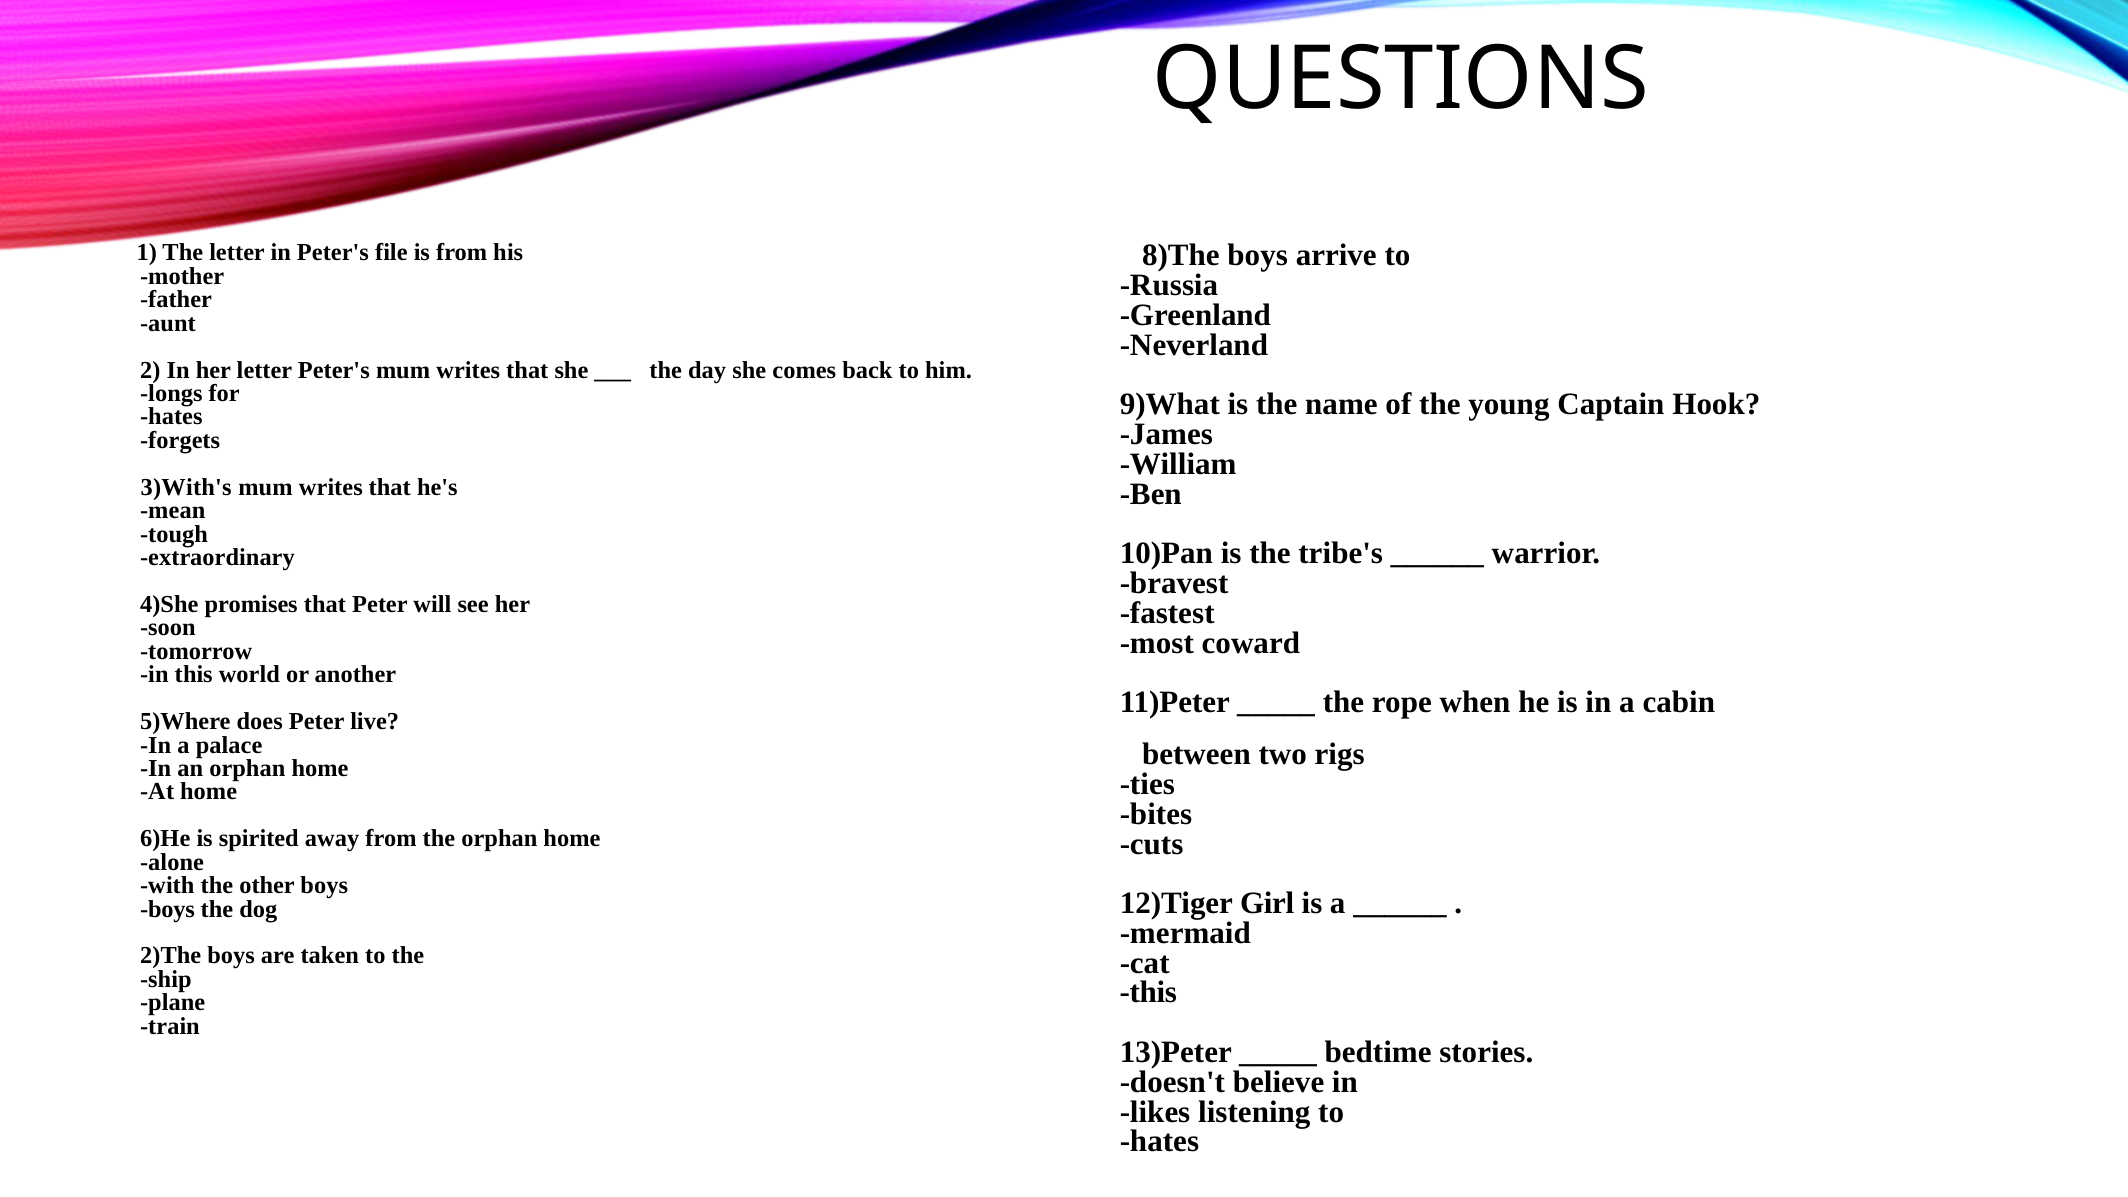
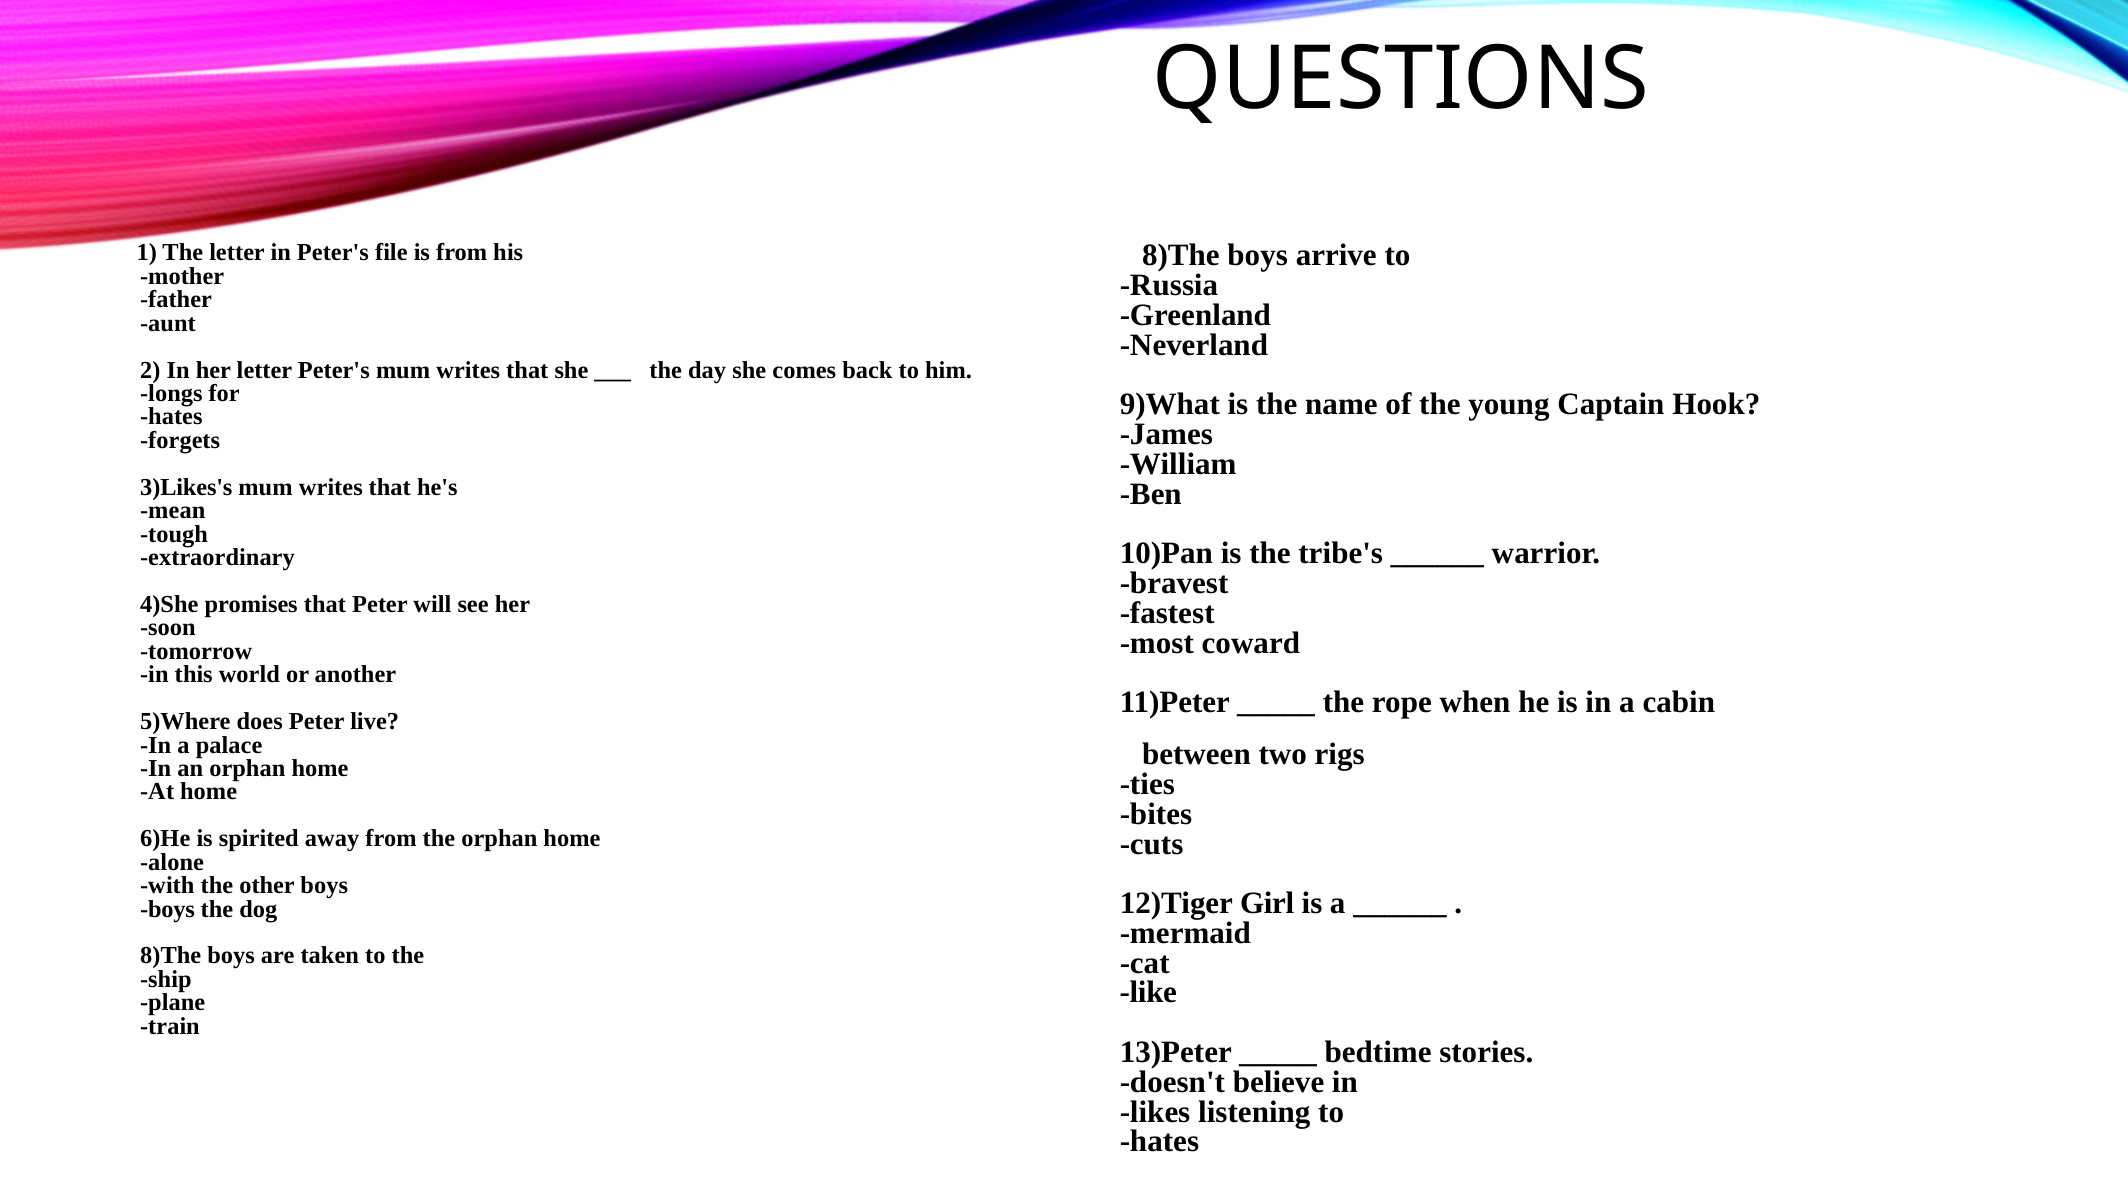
3)With's: 3)With's -> 3)Likes's
2)The at (171, 956): 2)The -> 8)The
this at (1148, 993): this -> like
